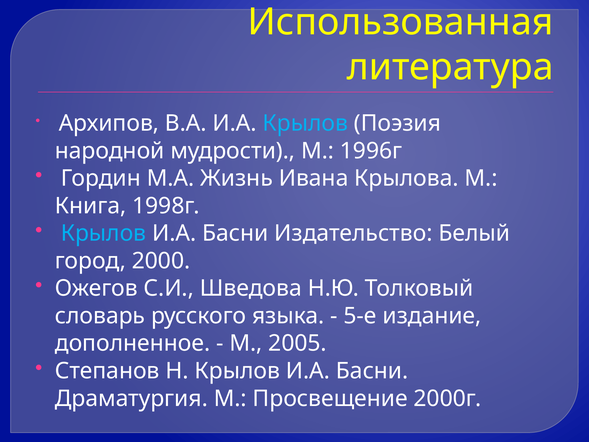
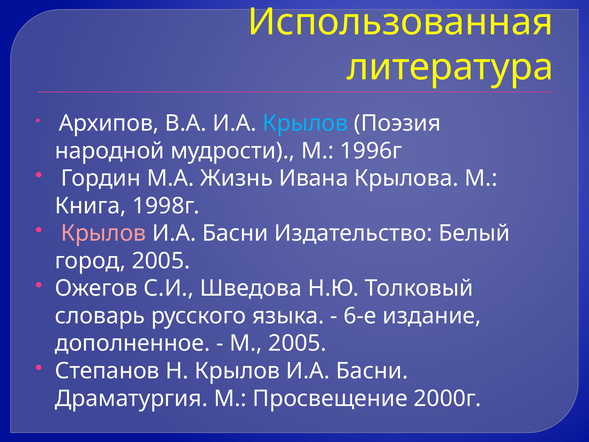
Крылов at (103, 233) colour: light blue -> pink
город 2000: 2000 -> 2005
5-е: 5-е -> 6-е
